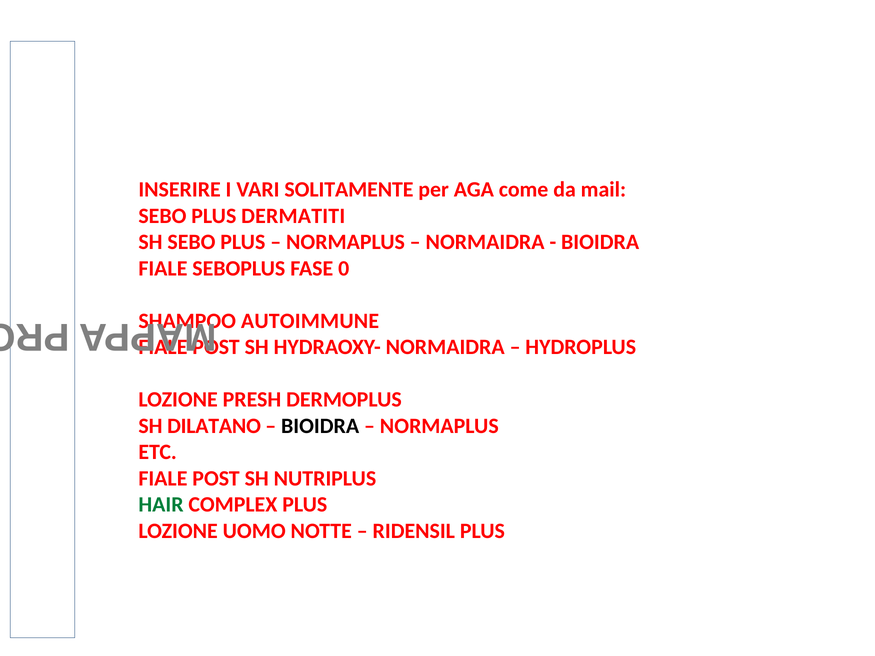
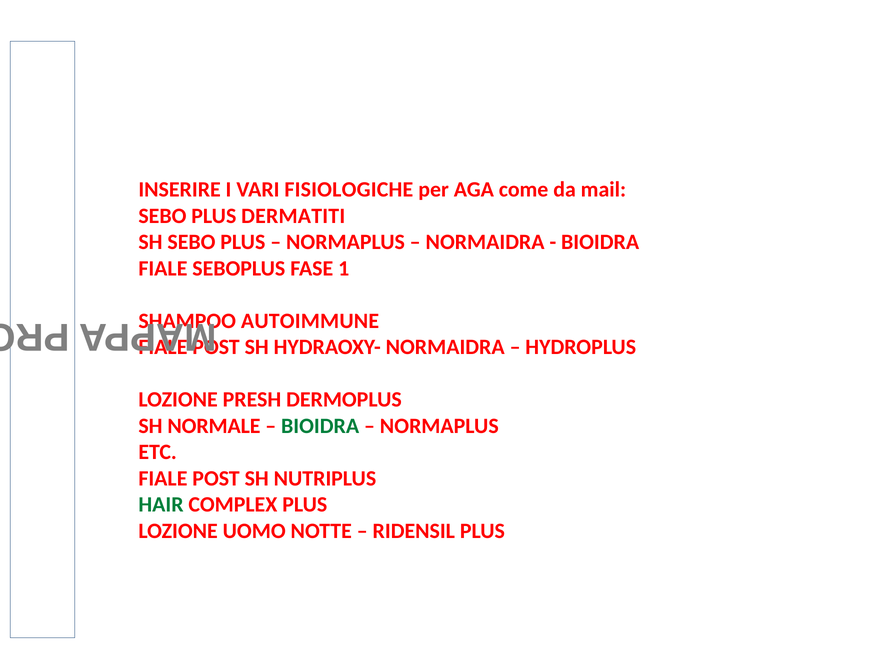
SOLITAMENTE: SOLITAMENTE -> FISIOLOGICHE
0: 0 -> 1
DILATANO: DILATANO -> NORMALE
BIOIDRA at (320, 426) colour: black -> green
